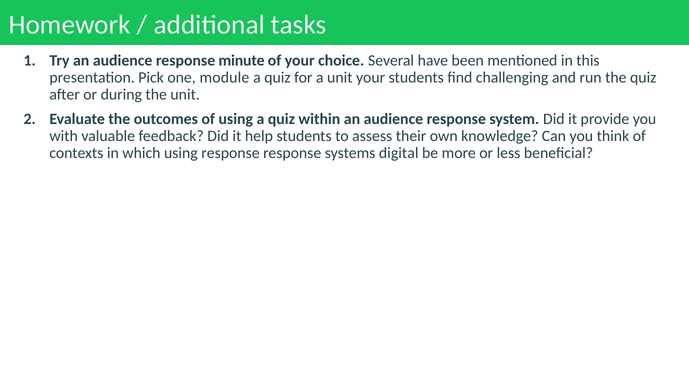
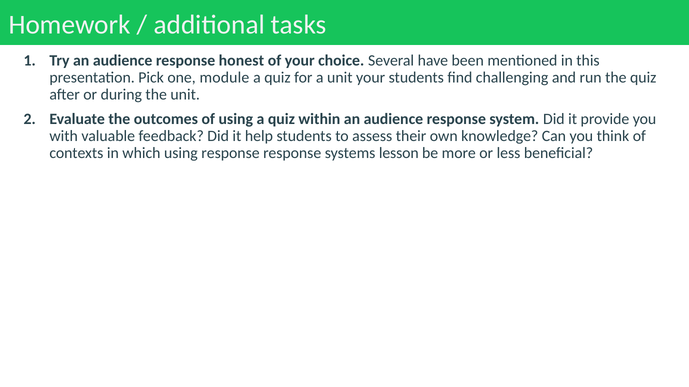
minute: minute -> honest
digital: digital -> lesson
